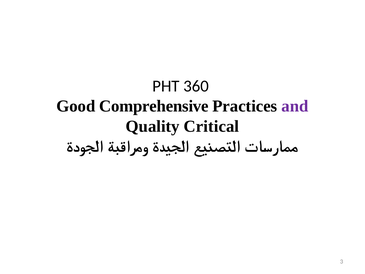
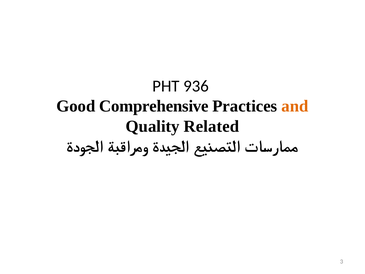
360: 360 -> 936
and colour: purple -> orange
Critical: Critical -> Related
